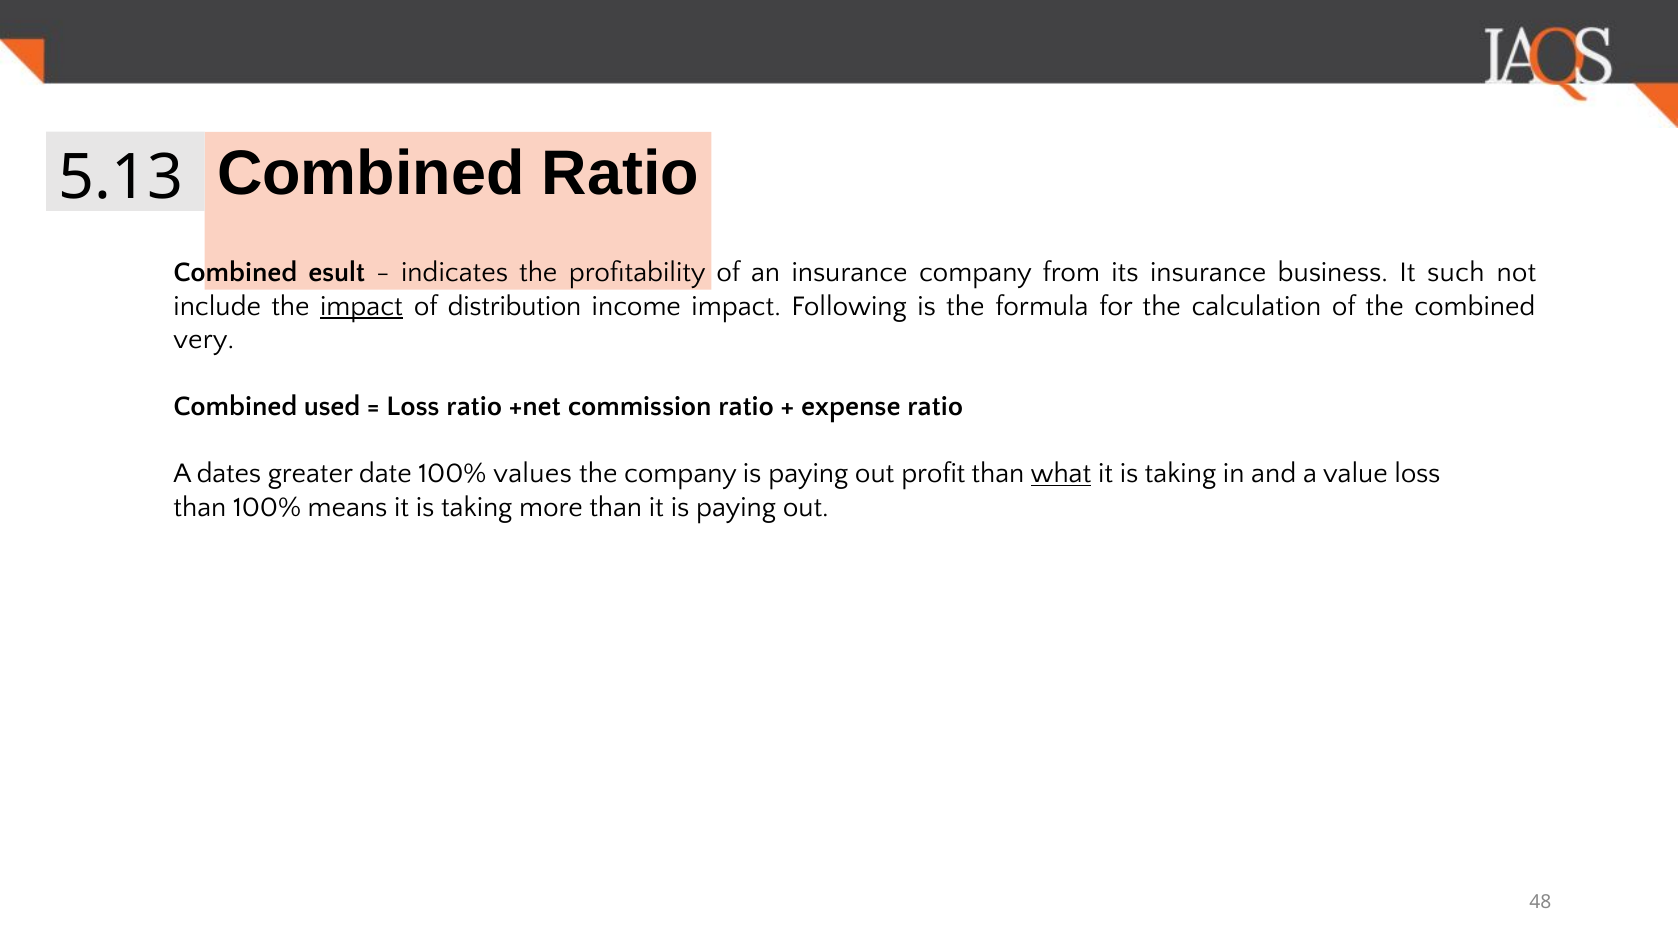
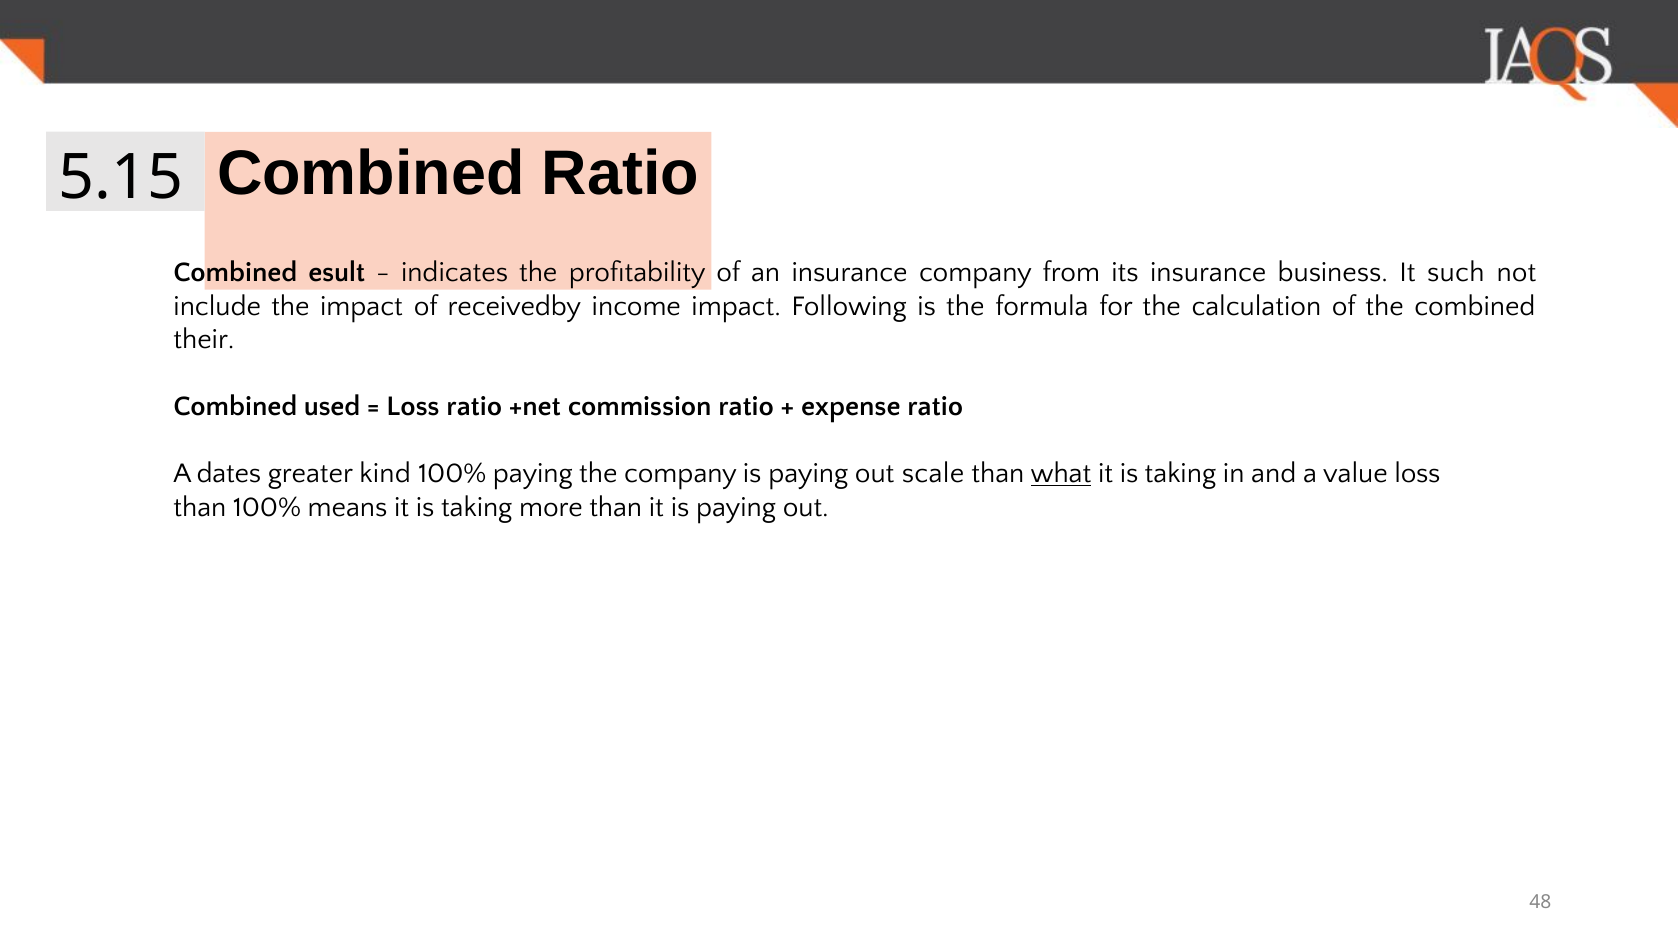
5.13: 5.13 -> 5.15
impact at (362, 306) underline: present -> none
distribution: distribution -> receivedby
very: very -> their
date: date -> kind
100% values: values -> paying
profit: profit -> scale
